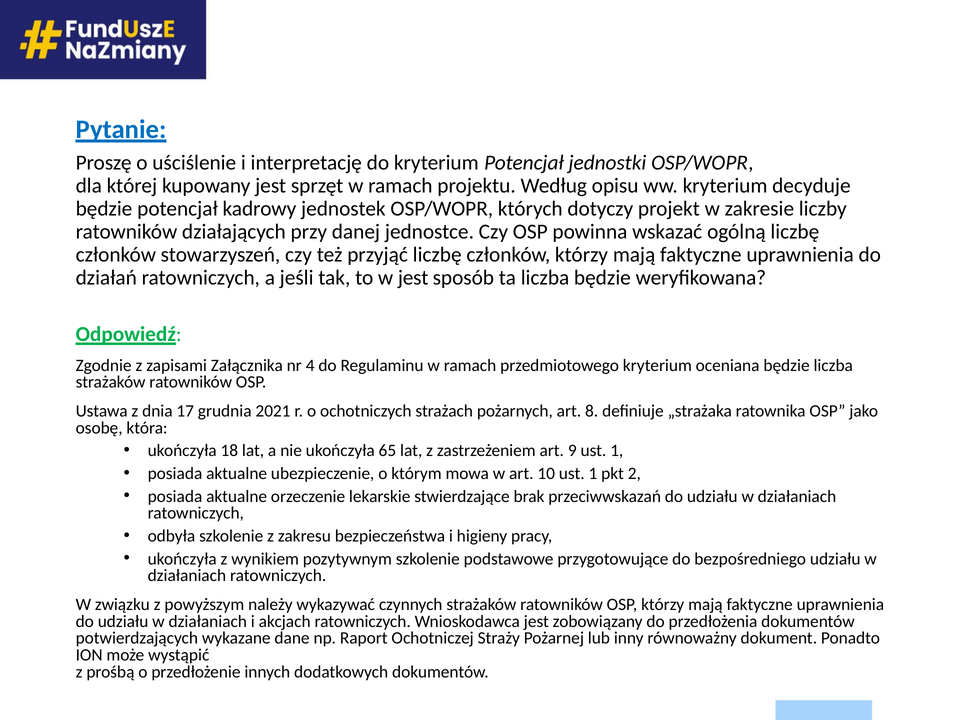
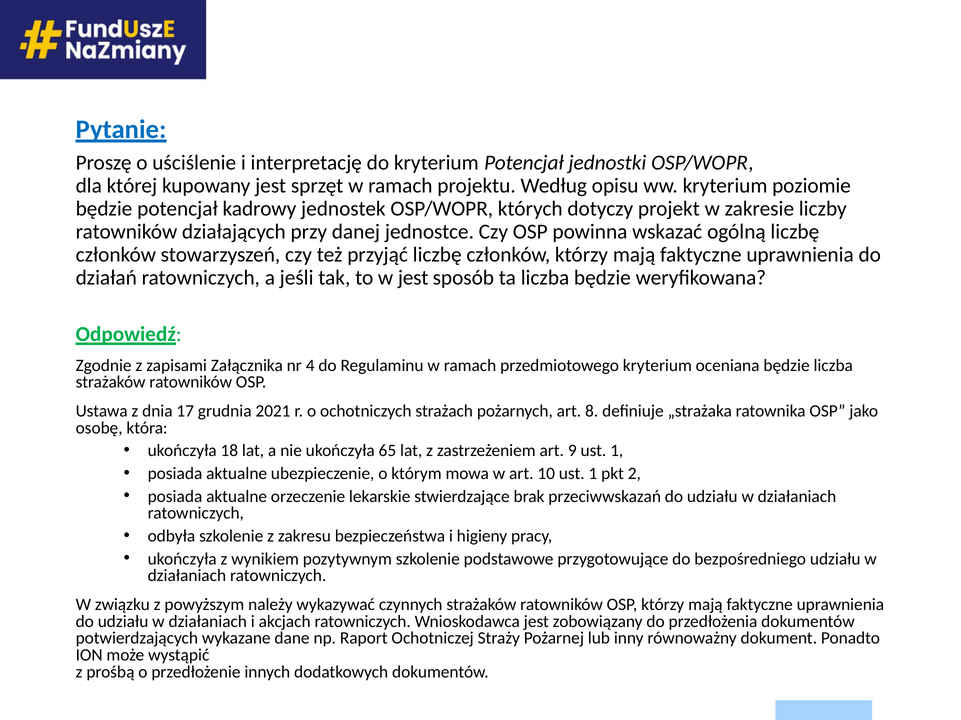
decyduje: decyduje -> poziomie
